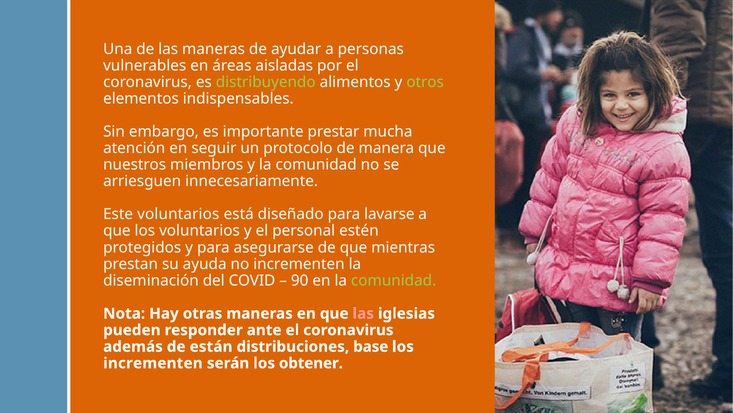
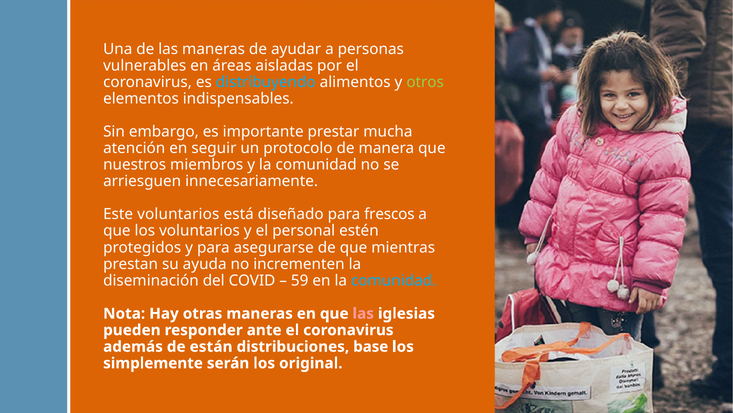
distribuyendo colour: light green -> light blue
lavarse: lavarse -> frescos
90: 90 -> 59
comunidad at (394, 280) colour: light green -> light blue
incrementen at (153, 363): incrementen -> simplemente
obtener: obtener -> original
